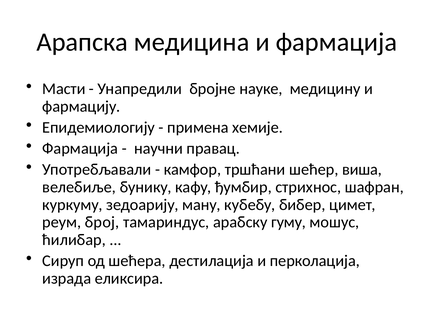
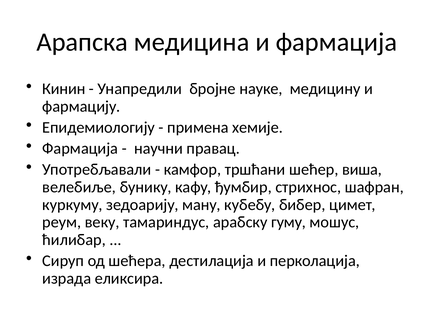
Масти: Масти -> Кинин
број: број -> веку
